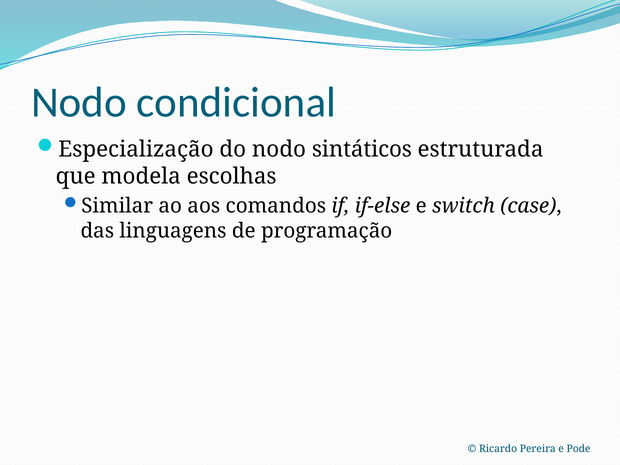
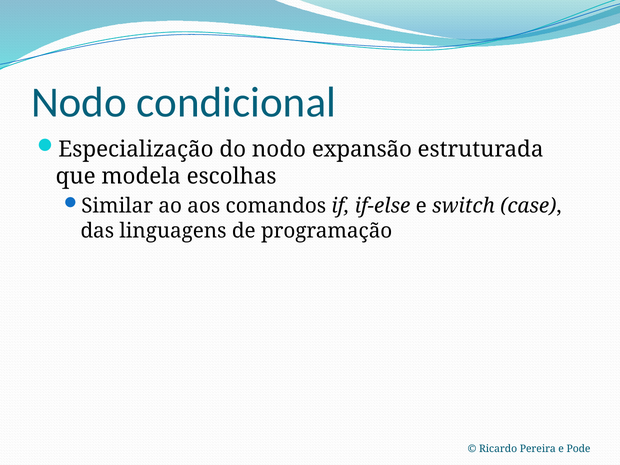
sintáticos: sintáticos -> expansão
